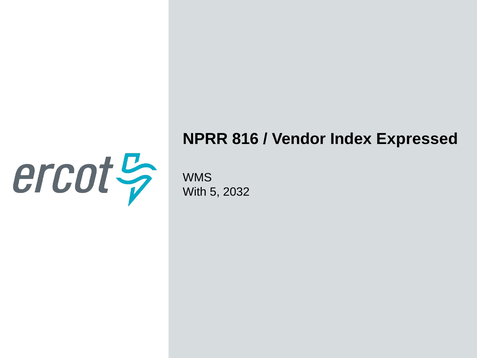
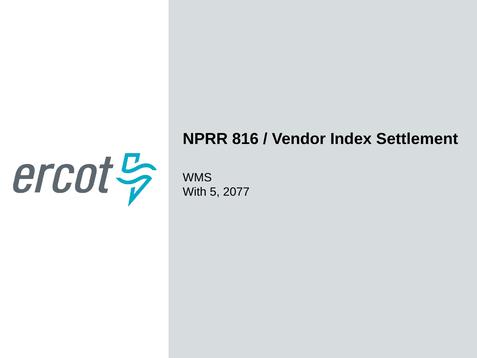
Expressed: Expressed -> Settlement
2032: 2032 -> 2077
